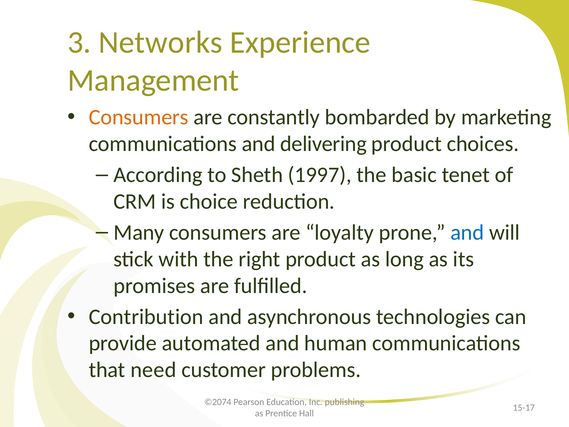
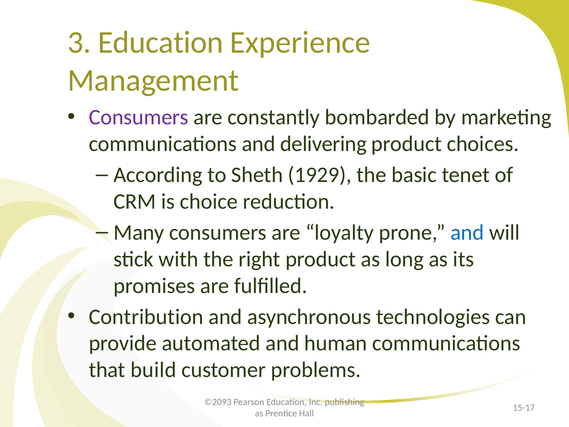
3 Networks: Networks -> Education
Consumers at (139, 117) colour: orange -> purple
1997: 1997 -> 1929
need: need -> build
©2074: ©2074 -> ©2093
